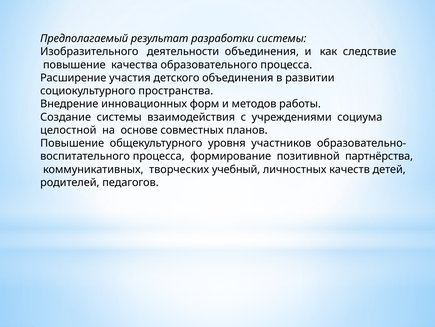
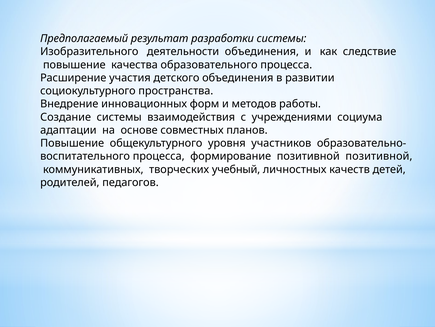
целостной: целостной -> адаптации
позитивной партнёрства: партнёрства -> позитивной
